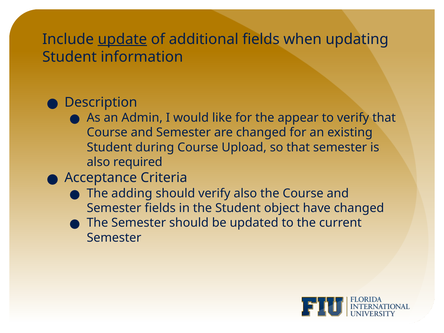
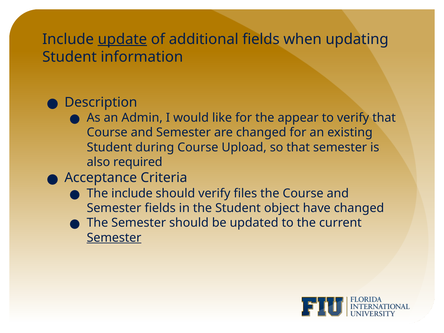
The adding: adding -> include
verify also: also -> files
Semester at (114, 238) underline: none -> present
